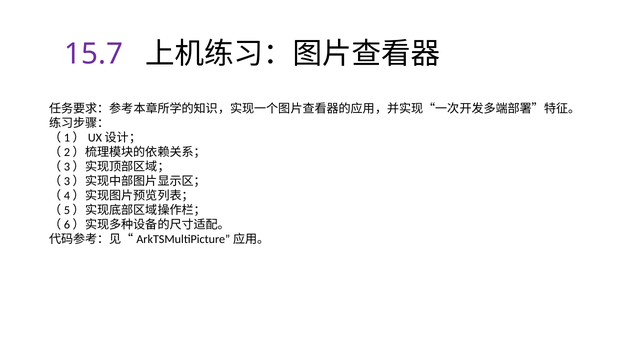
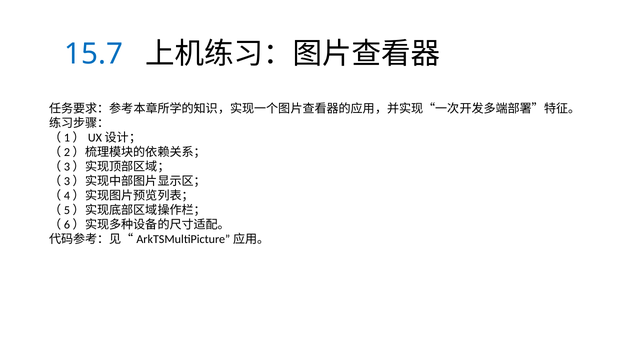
15.7 colour: purple -> blue
